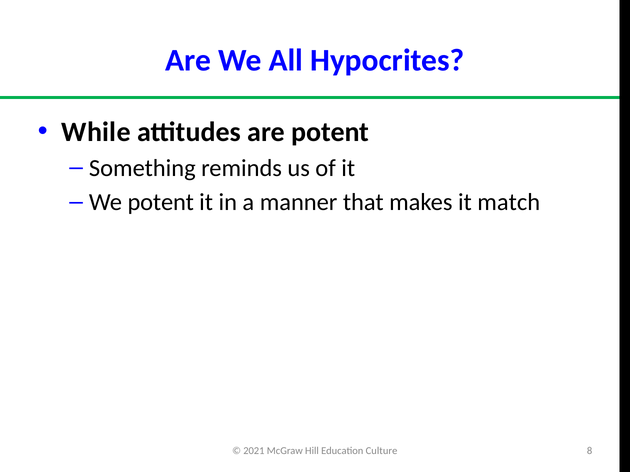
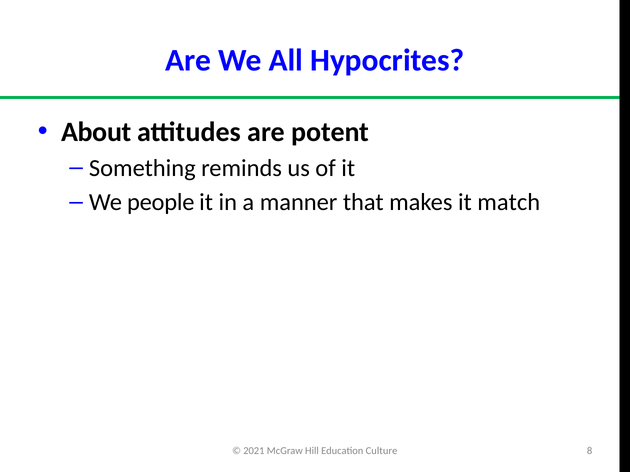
While: While -> About
We potent: potent -> people
